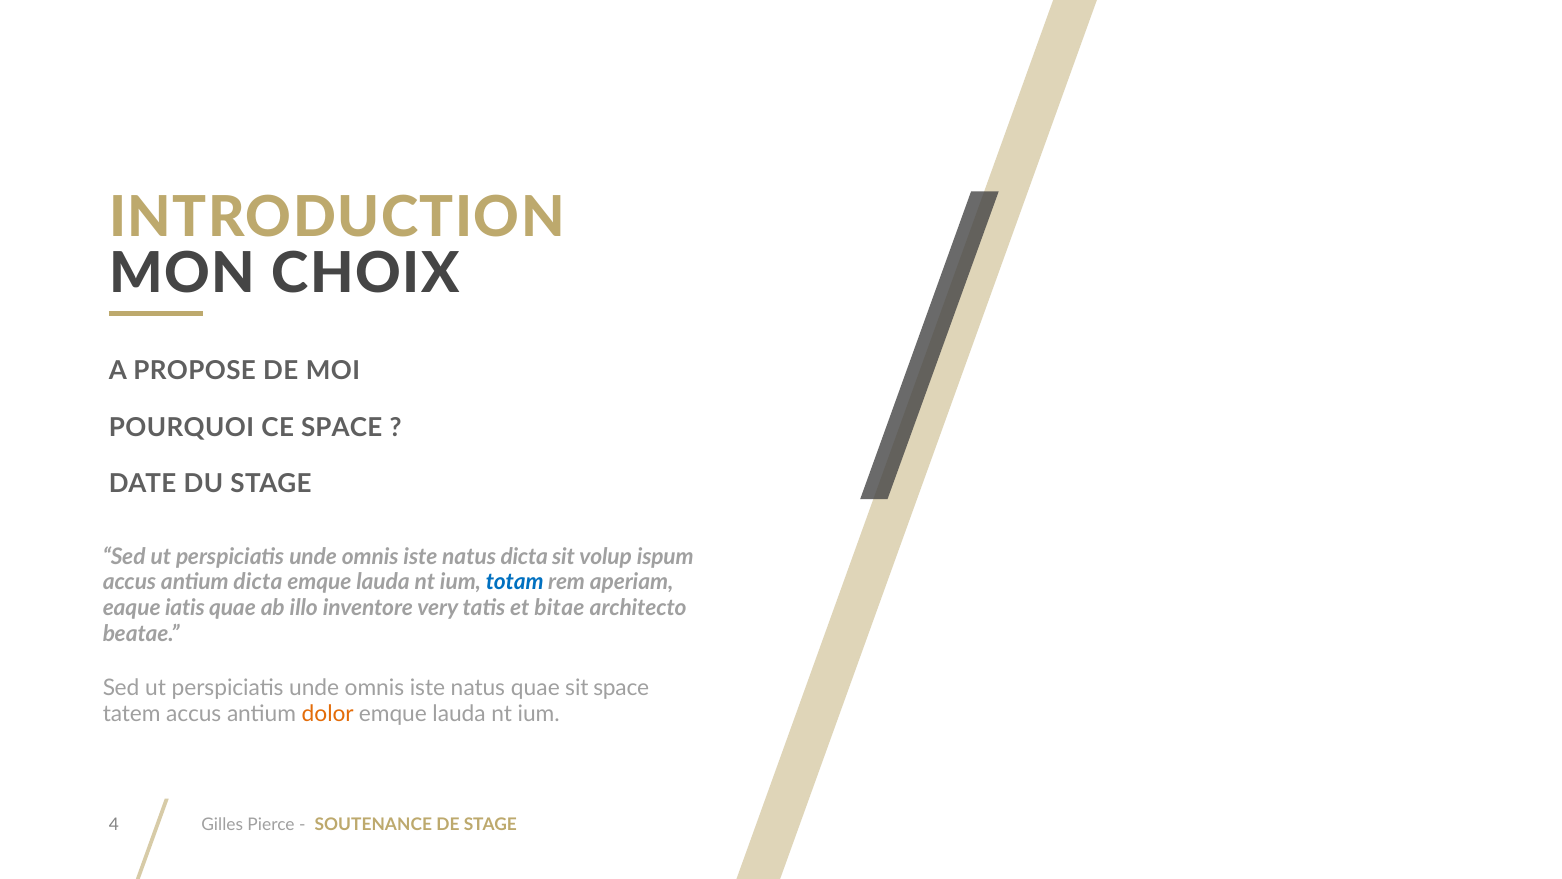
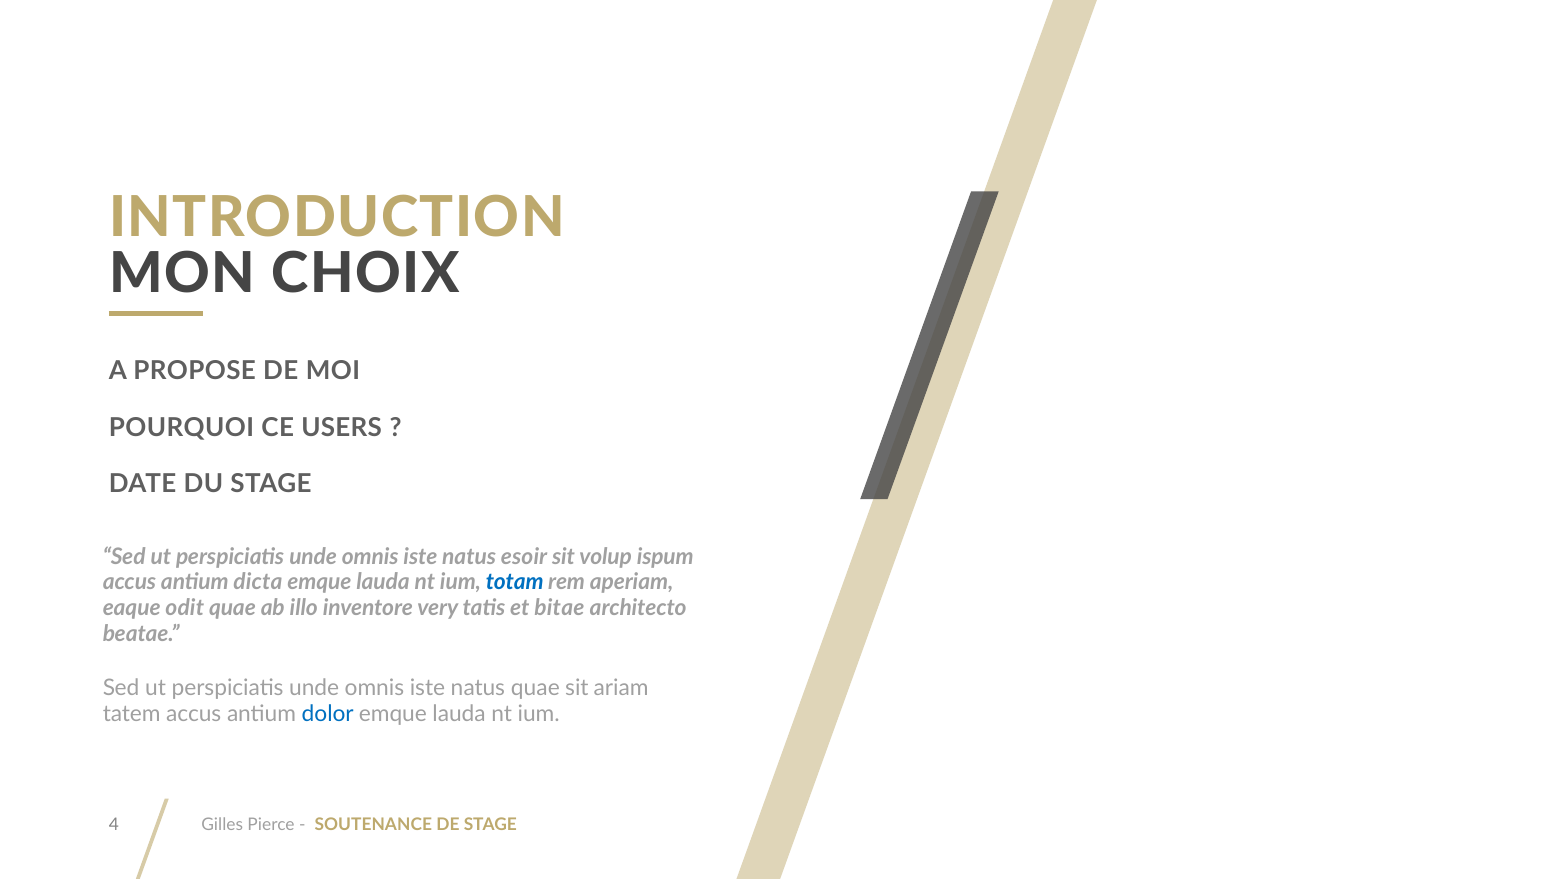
CE SPACE: SPACE -> USERS
natus dicta: dicta -> esoir
iatis: iatis -> odit
sit space: space -> ariam
dolor colour: orange -> blue
